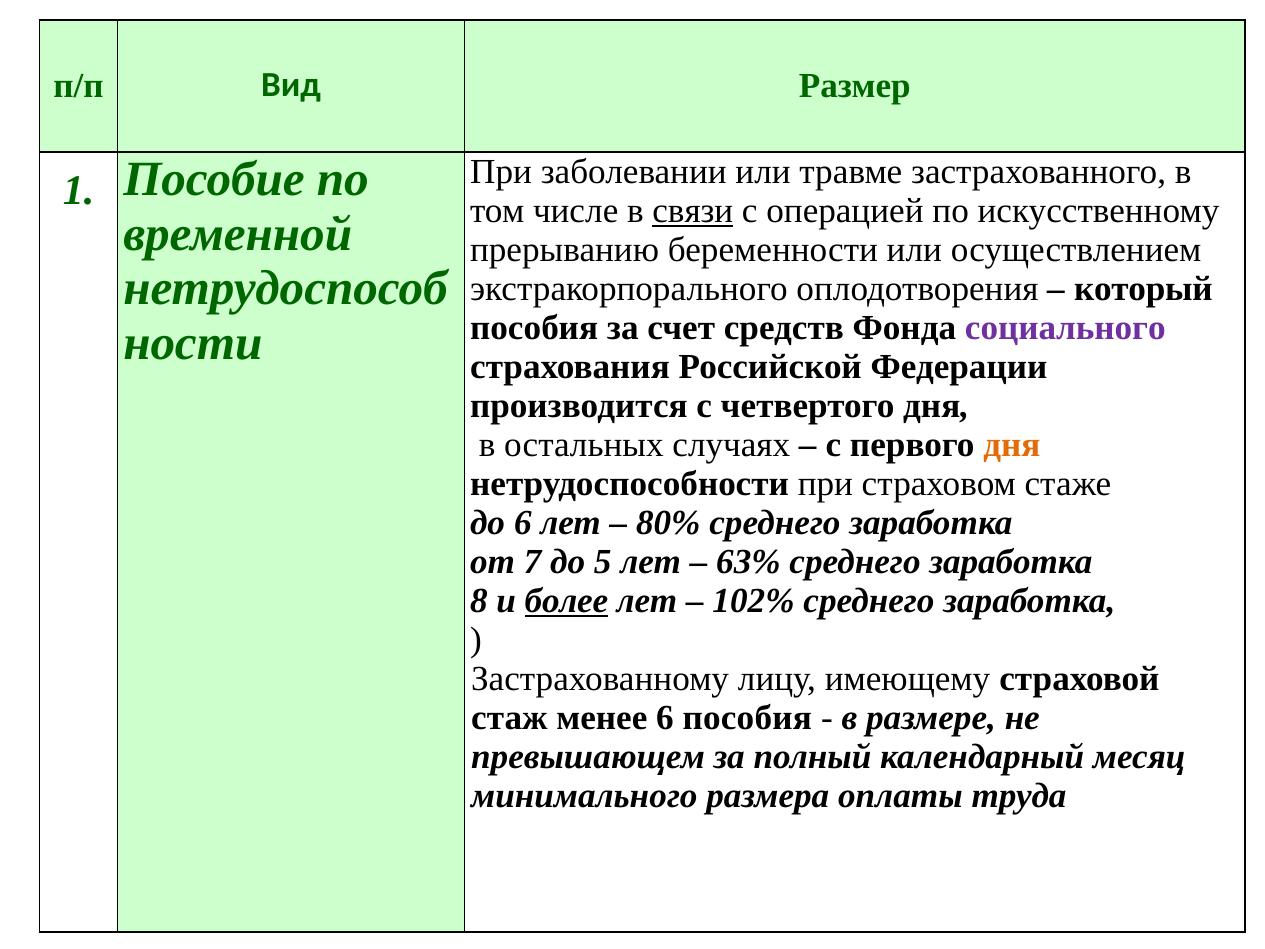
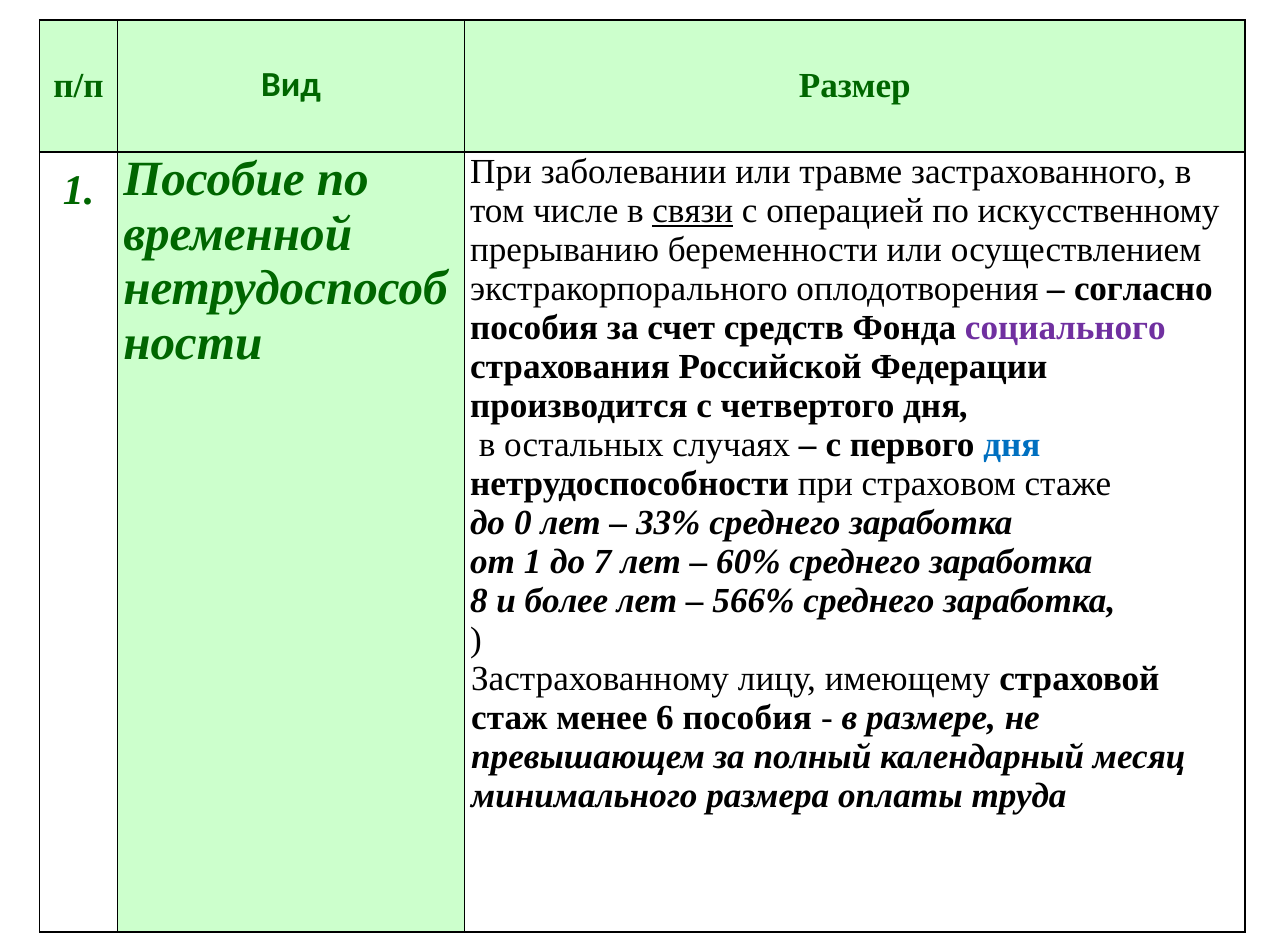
который: который -> согласно
дня at (1012, 445) colour: orange -> blue
до 6: 6 -> 0
80%: 80% -> 33%
от 7: 7 -> 1
5: 5 -> 7
63%: 63% -> 60%
более underline: present -> none
102%: 102% -> 566%
